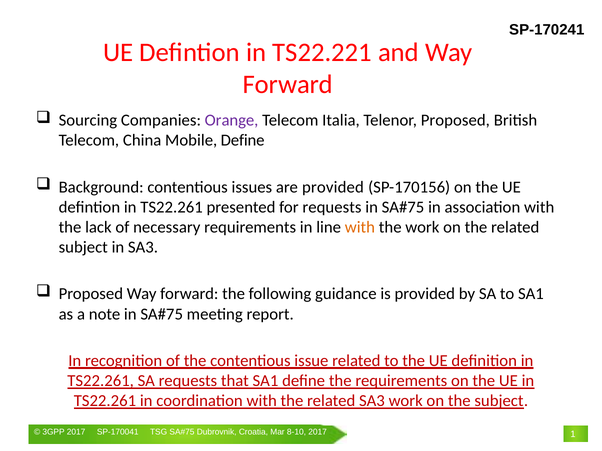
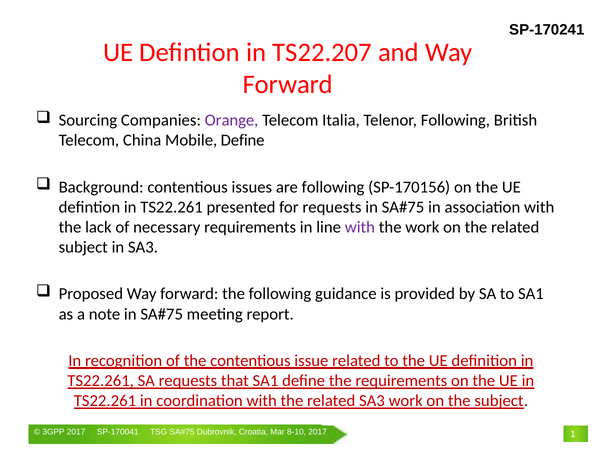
TS22.221: TS22.221 -> TS22.207
Telenor Proposed: Proposed -> Following
are provided: provided -> following
with at (360, 227) colour: orange -> purple
